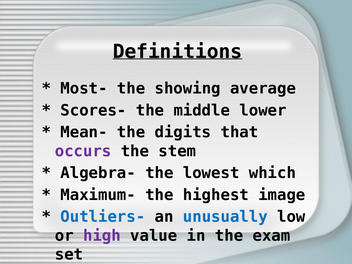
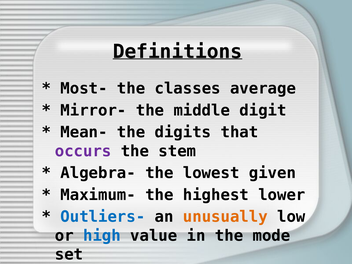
showing: showing -> classes
Scores-: Scores- -> Mirror-
lower: lower -> digit
which: which -> given
image: image -> lower
unusually colour: blue -> orange
high colour: purple -> blue
exam: exam -> mode
